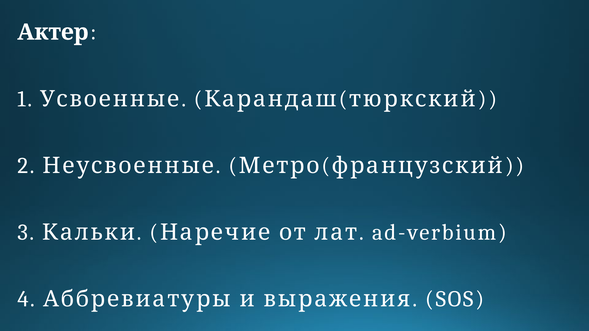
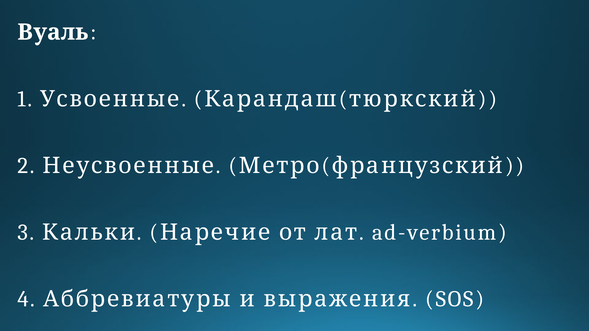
Актер: Актер -> Вуаль
